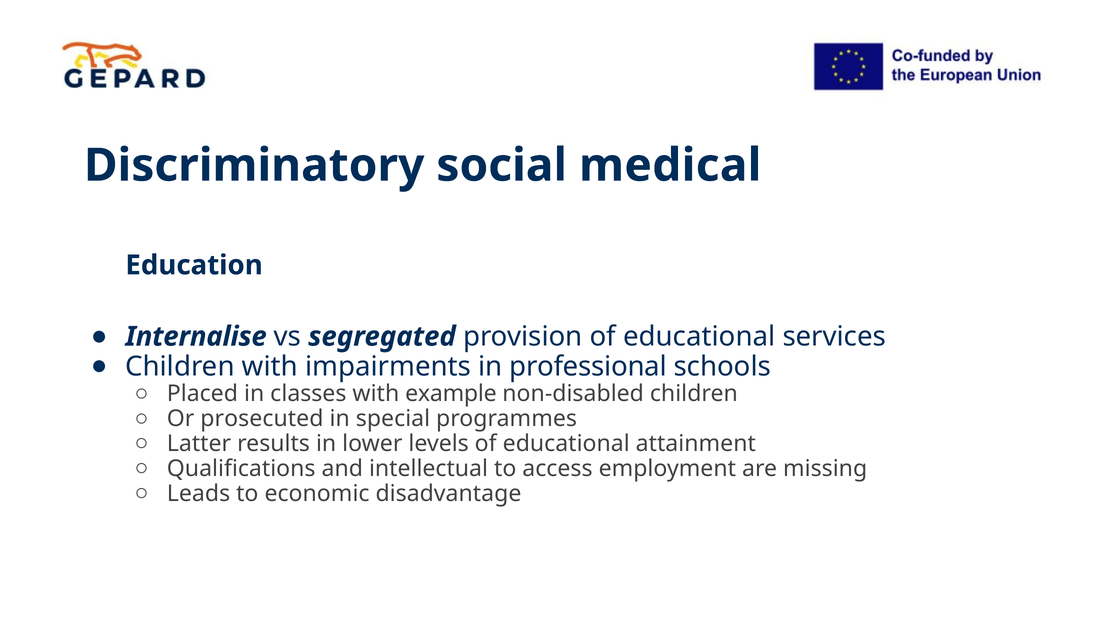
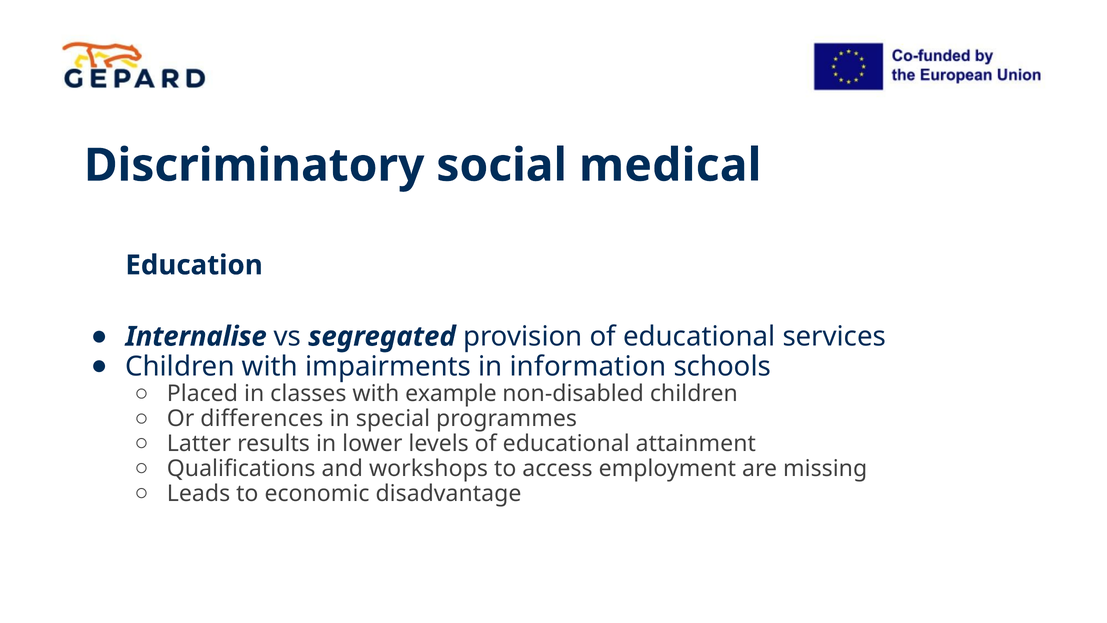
professional: professional -> information
prosecuted: prosecuted -> differences
intellectual: intellectual -> workshops
